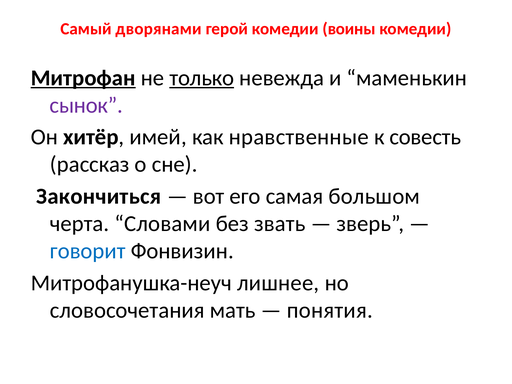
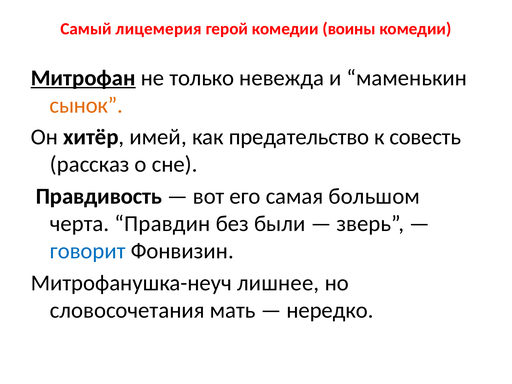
дворянами: дворянами -> лицемерия
только underline: present -> none
сынок colour: purple -> orange
нравственные: нравственные -> предательство
Закончиться: Закончиться -> Правдивость
Словами: Словами -> Правдин
звать: звать -> были
понятия: понятия -> нередко
